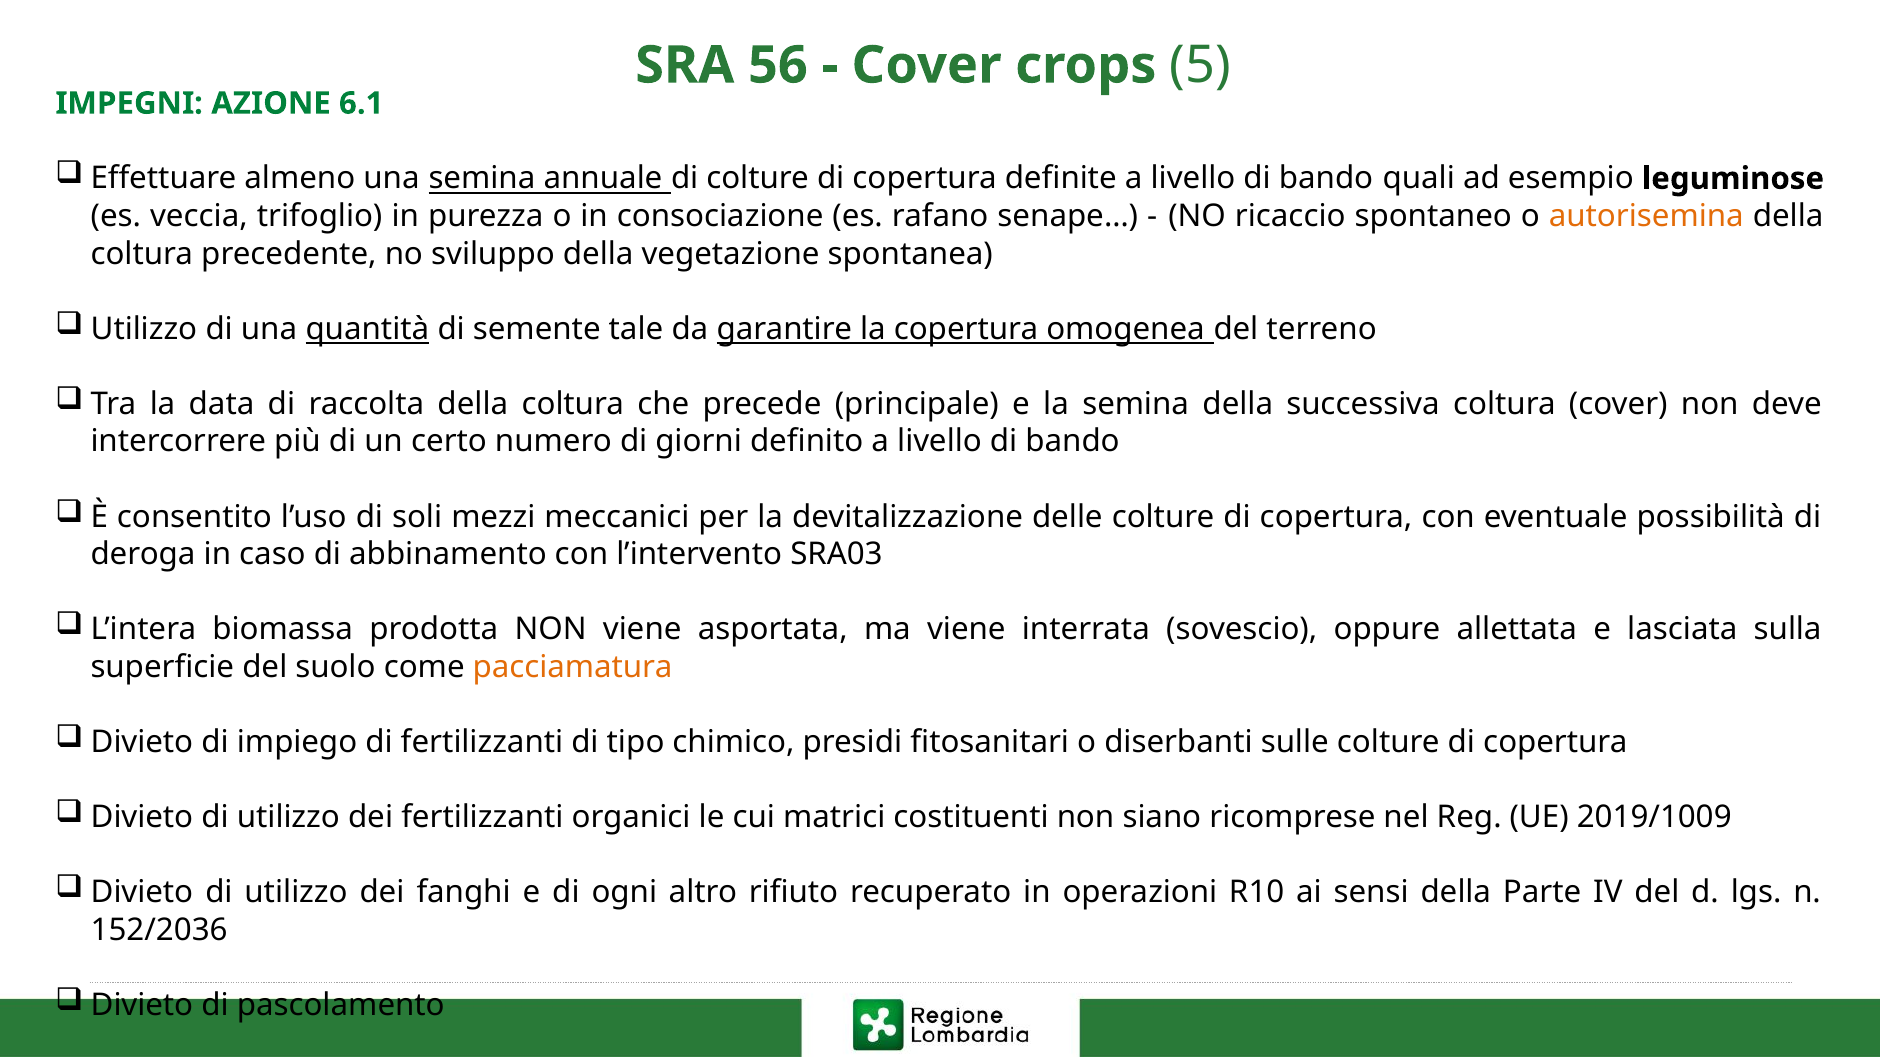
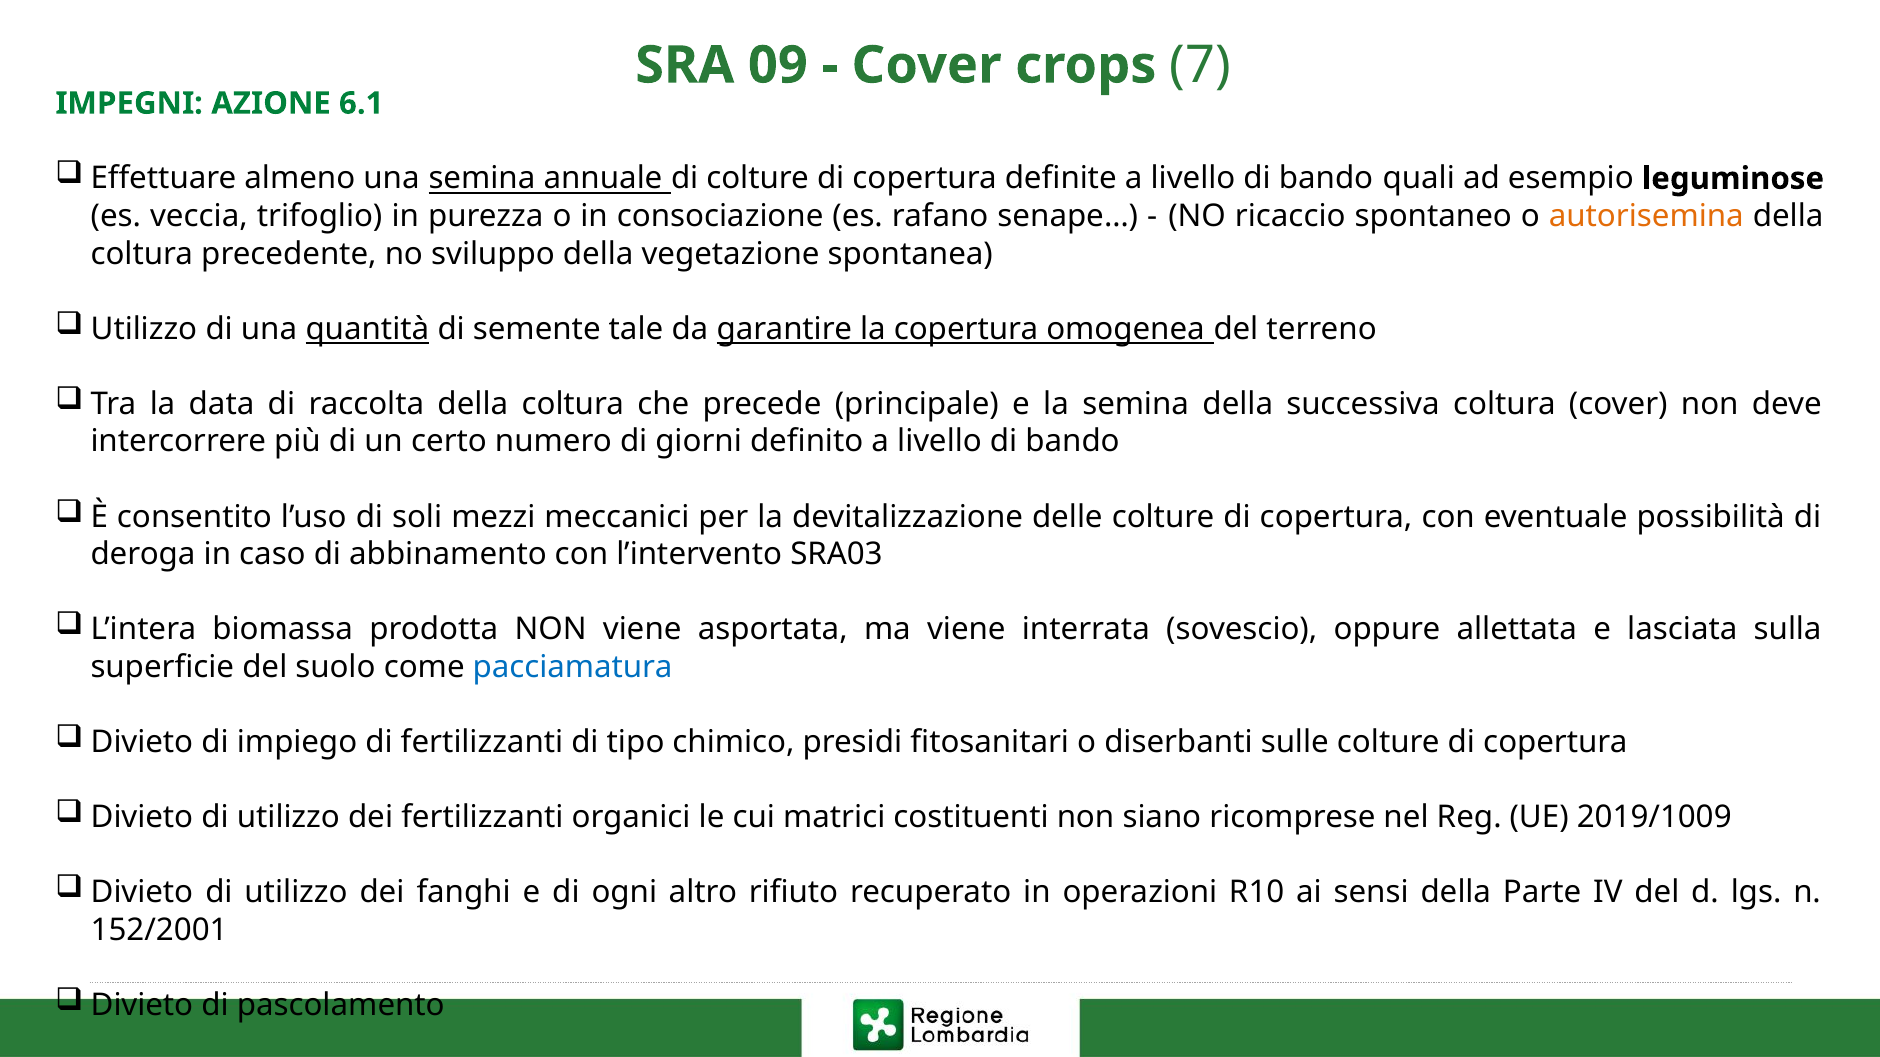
56: 56 -> 09
5: 5 -> 7
pacciamatura colour: orange -> blue
152/2036: 152/2036 -> 152/2001
